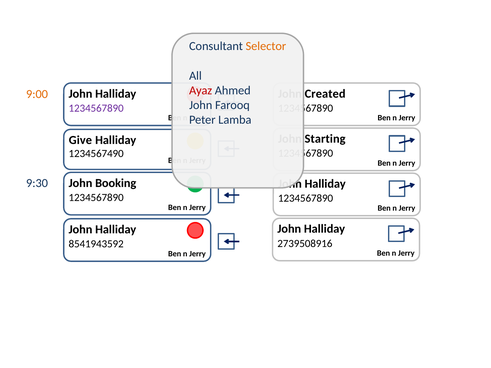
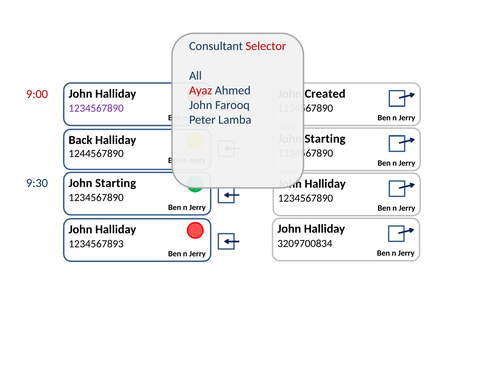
Selector colour: orange -> red
9:00 colour: orange -> red
Give: Give -> Back
1234567490: 1234567490 -> 1244567890
Booking at (116, 183): Booking -> Starting
2739508916: 2739508916 -> 3209700834
8541943592: 8541943592 -> 1234567893
